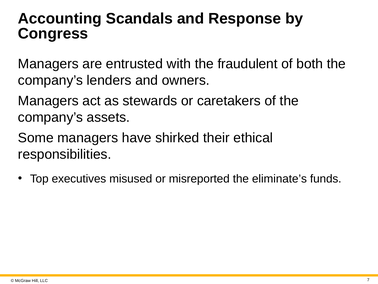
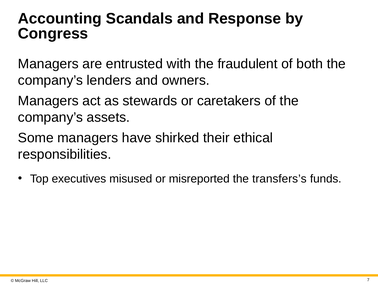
eliminate’s: eliminate’s -> transfers’s
